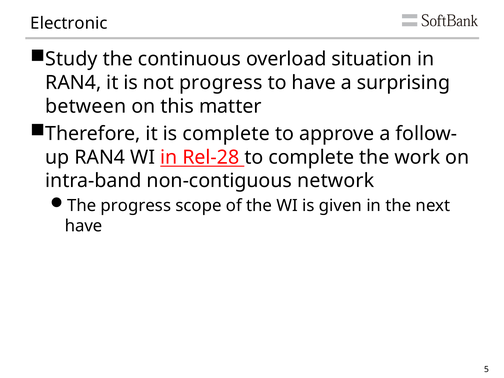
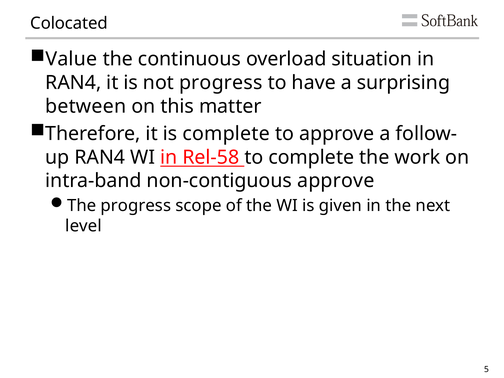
Electronic: Electronic -> Colocated
Study: Study -> Value
Rel-28: Rel-28 -> Rel-58
non-contiguous network: network -> approve
have at (84, 226): have -> level
